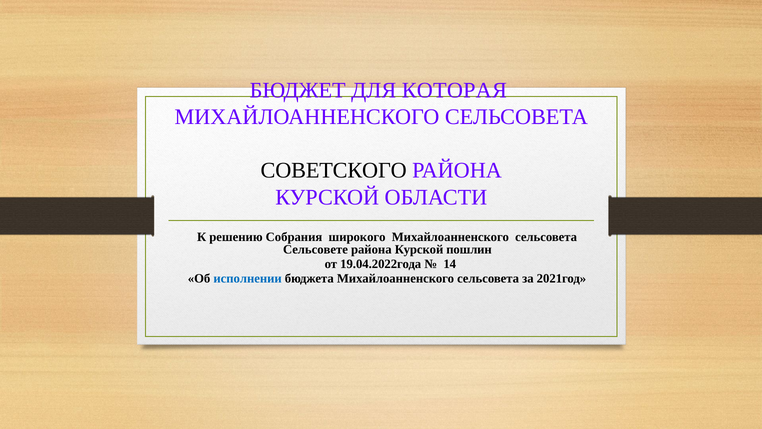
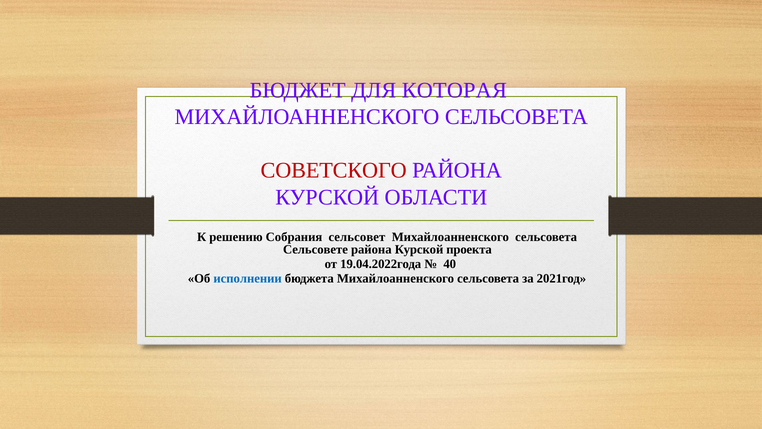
СОВЕТСКОГО colour: black -> red
широкого: широкого -> сельсовет
пошлин: пошлин -> проекта
14: 14 -> 40
